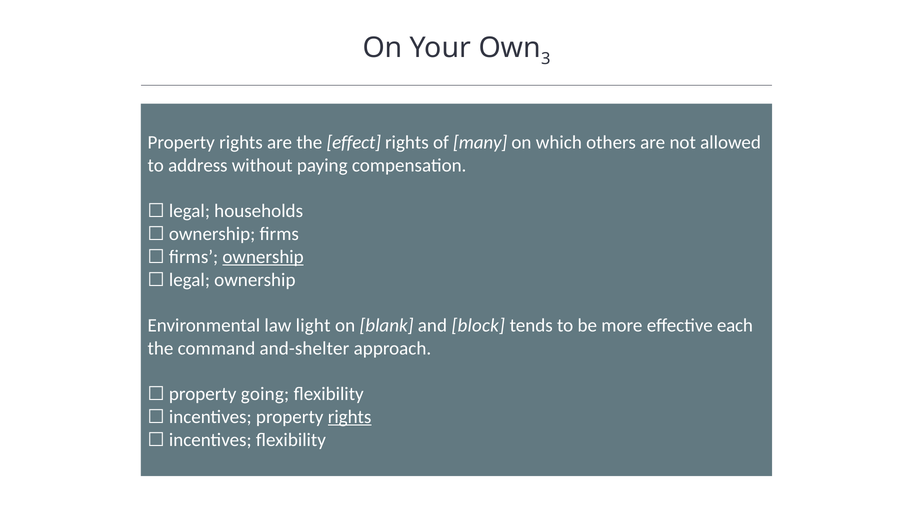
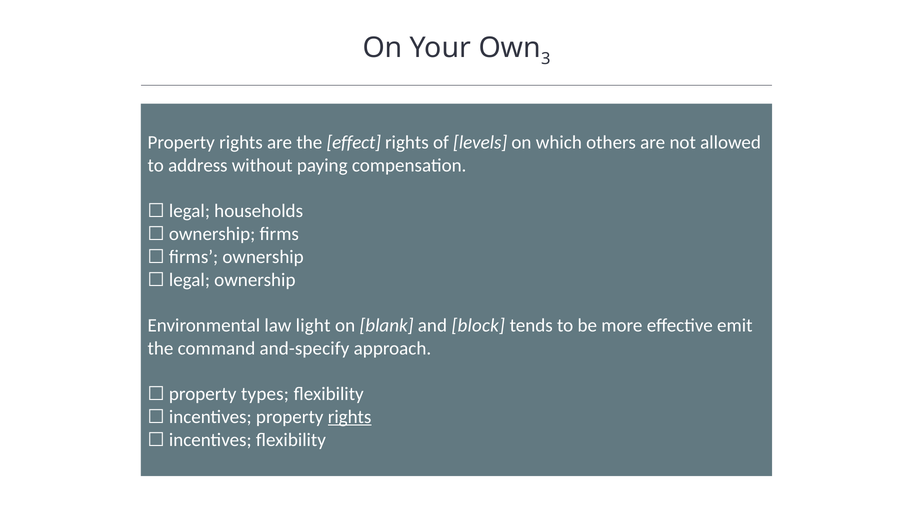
many: many -> levels
ownership at (263, 257) underline: present -> none
each: each -> emit
and-shelter: and-shelter -> and-specify
going: going -> types
